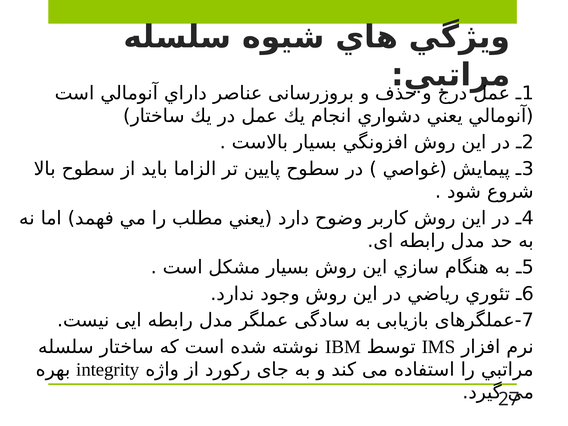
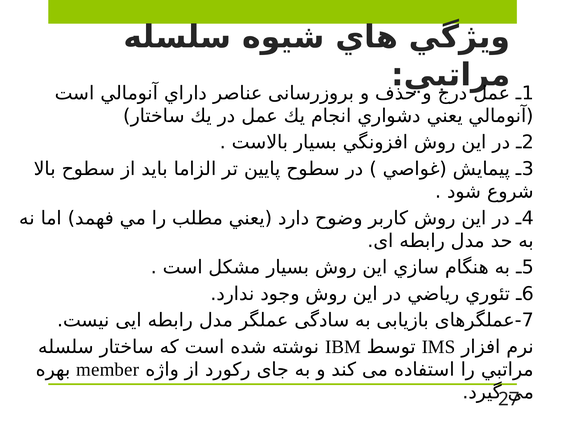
integrity: integrity -> member
